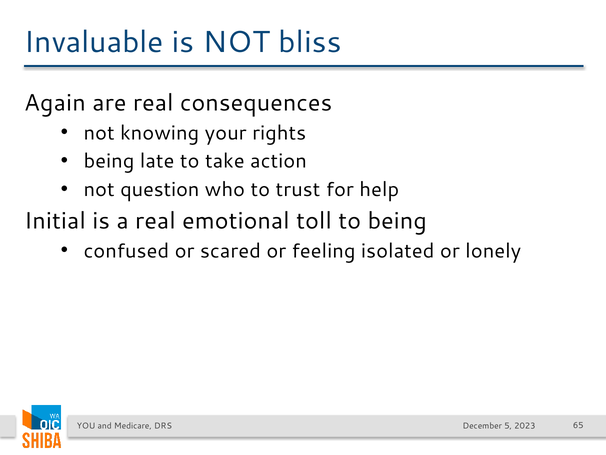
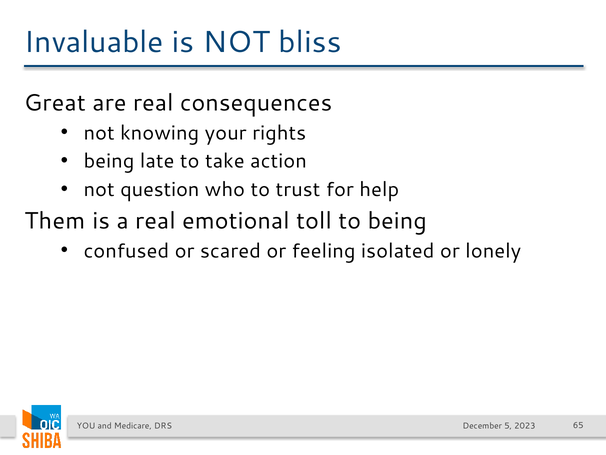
Again: Again -> Great
Initial: Initial -> Them
